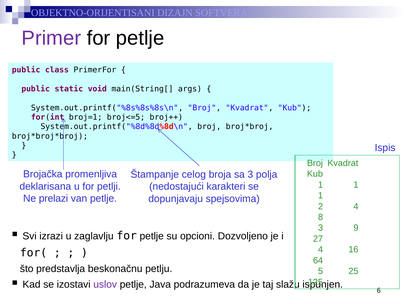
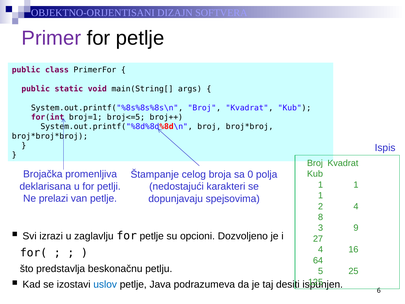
sa 3: 3 -> 0
uslov colour: purple -> blue
slažu: slažu -> desiti
